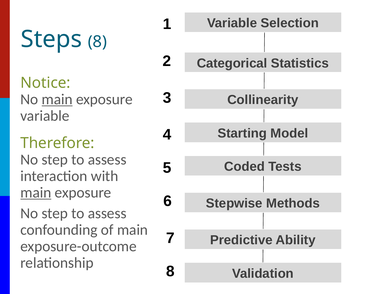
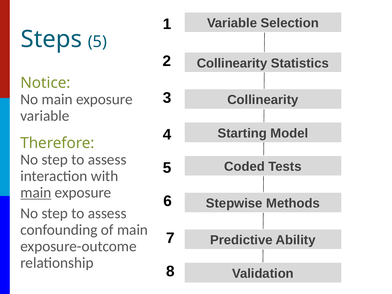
Steps 8: 8 -> 5
Categorical at (232, 63): Categorical -> Collinearity
main at (57, 99) underline: present -> none
